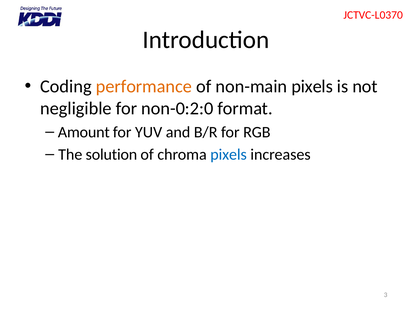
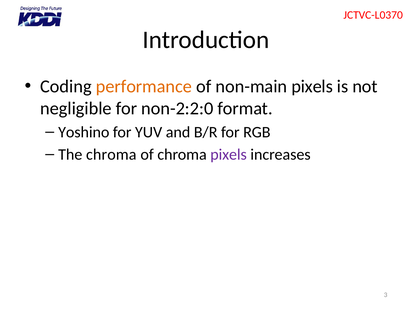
non-0:2:0: non-0:2:0 -> non-2:2:0
Amount: Amount -> Yoshino
The solution: solution -> chroma
pixels at (229, 155) colour: blue -> purple
